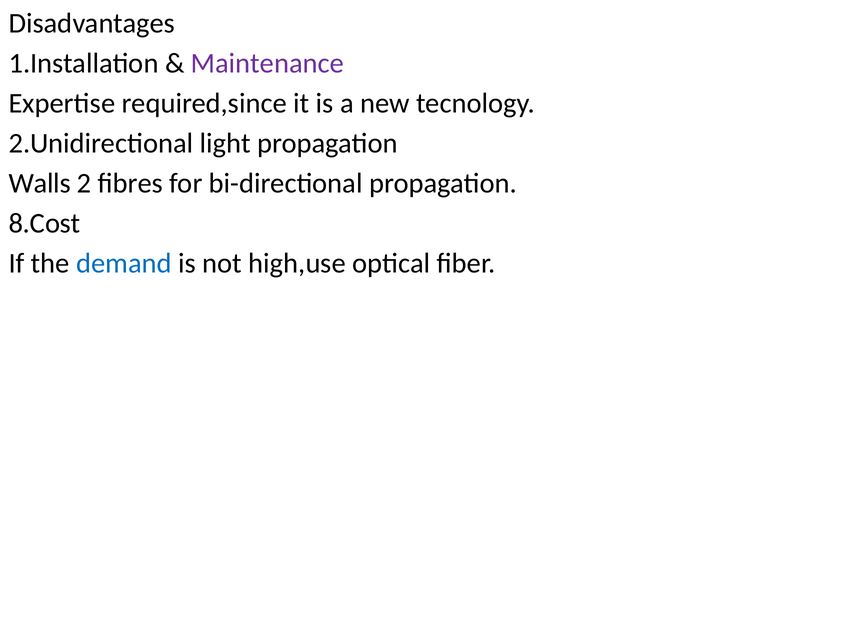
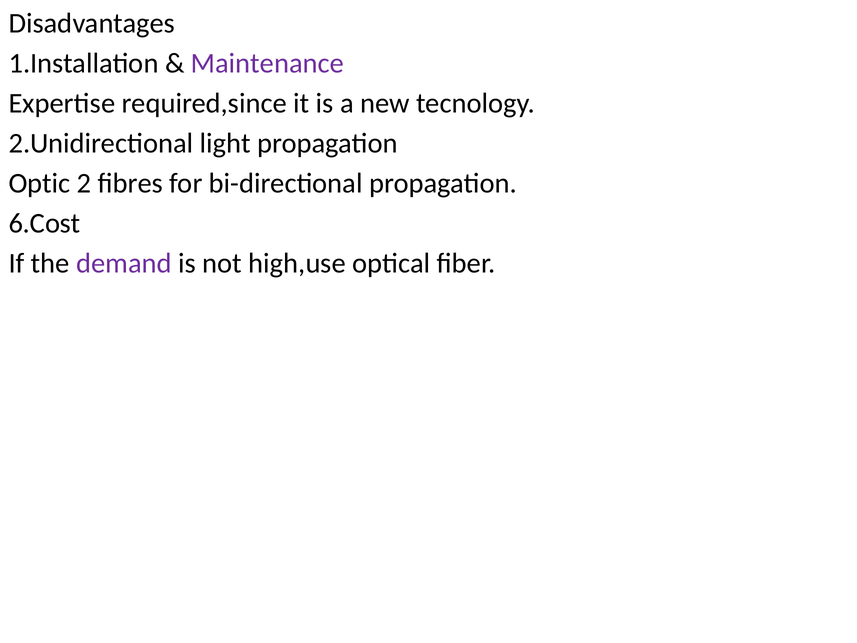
Walls: Walls -> Optic
8.Cost: 8.Cost -> 6.Cost
demand colour: blue -> purple
